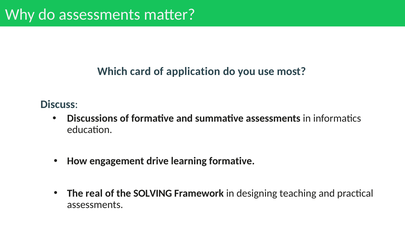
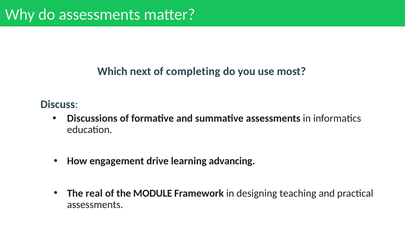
card: card -> next
application: application -> completing
learning formative: formative -> advancing
SOLVING: SOLVING -> MODULE
